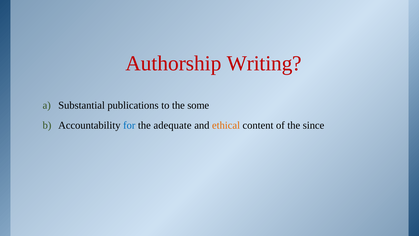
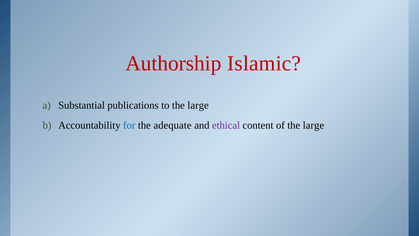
Writing: Writing -> Islamic
to the some: some -> large
ethical colour: orange -> purple
of the since: since -> large
